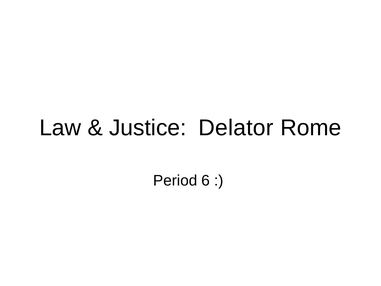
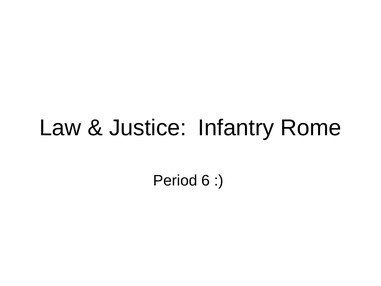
Delator: Delator -> Infantry
